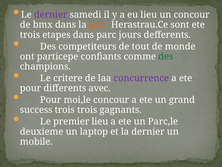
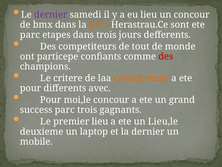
trois at (30, 35): trois -> parc
dans parc: parc -> trois
des at (166, 56) colour: green -> red
concurrence colour: purple -> orange
success trois: trois -> parc
Parc,le: Parc,le -> Lieu,le
